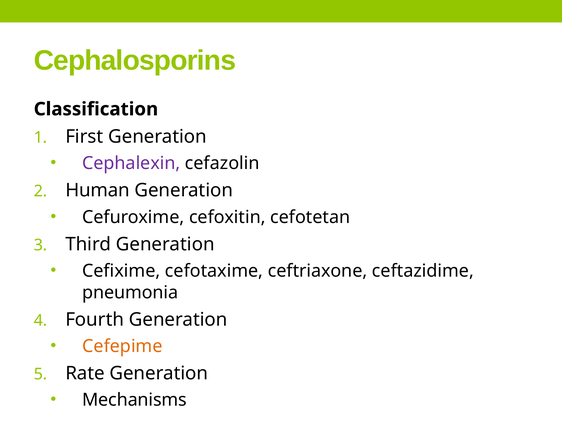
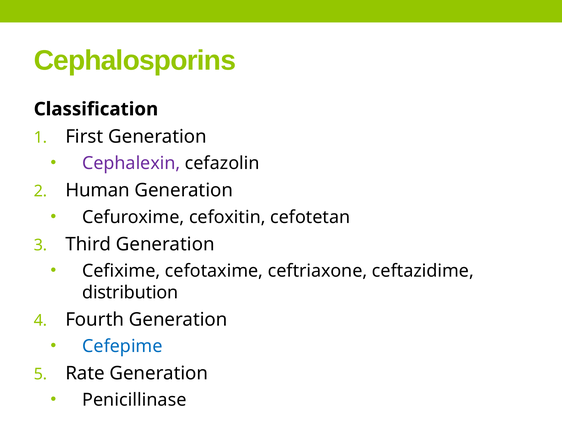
pneumonia: pneumonia -> distribution
Cefepime colour: orange -> blue
Mechanisms: Mechanisms -> Penicillinase
